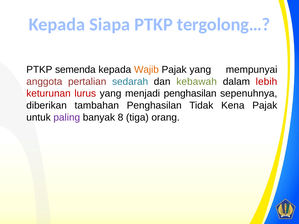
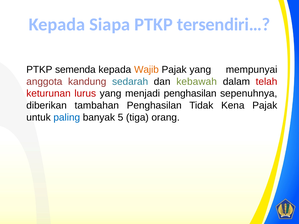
tergolong…: tergolong… -> tersendiri…
pertalian: pertalian -> kandung
lebih: lebih -> telah
paling colour: purple -> blue
8: 8 -> 5
